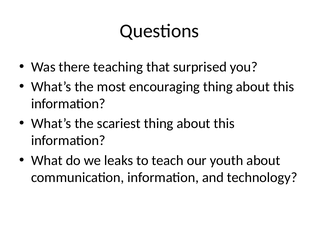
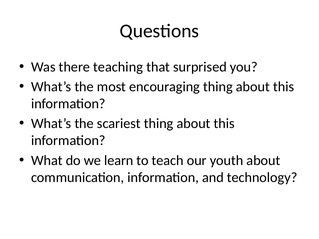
leaks: leaks -> learn
